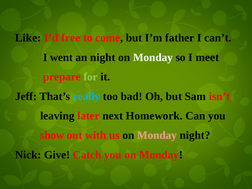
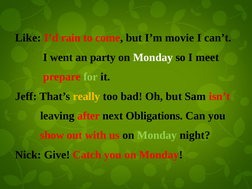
free: free -> rain
father: father -> movie
an night: night -> party
really colour: light blue -> yellow
later: later -> after
Homework: Homework -> Obligations
Monday at (157, 135) colour: pink -> light green
